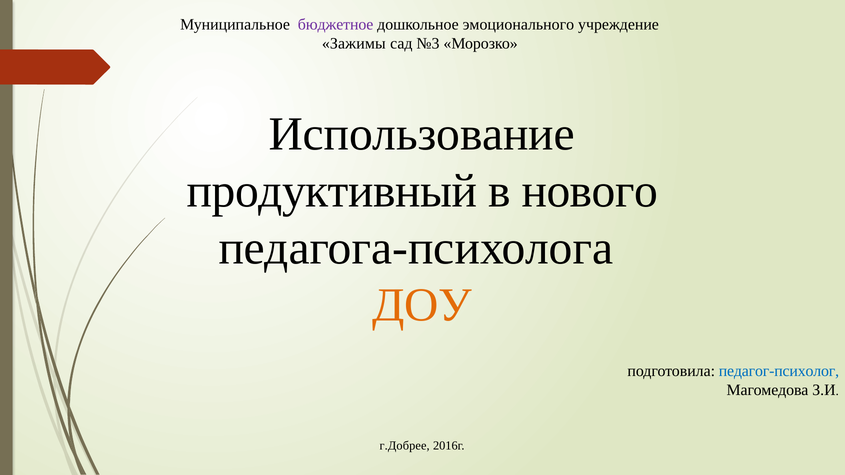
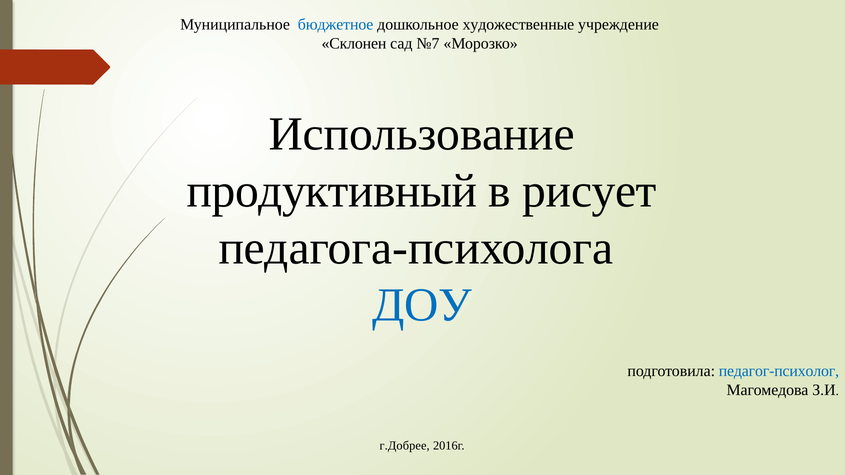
бюджетное colour: purple -> blue
эмоционального: эмоционального -> художественные
Зажимы: Зажимы -> Склонен
№3: №3 -> №7
нового: нового -> рисует
ДОУ colour: orange -> blue
